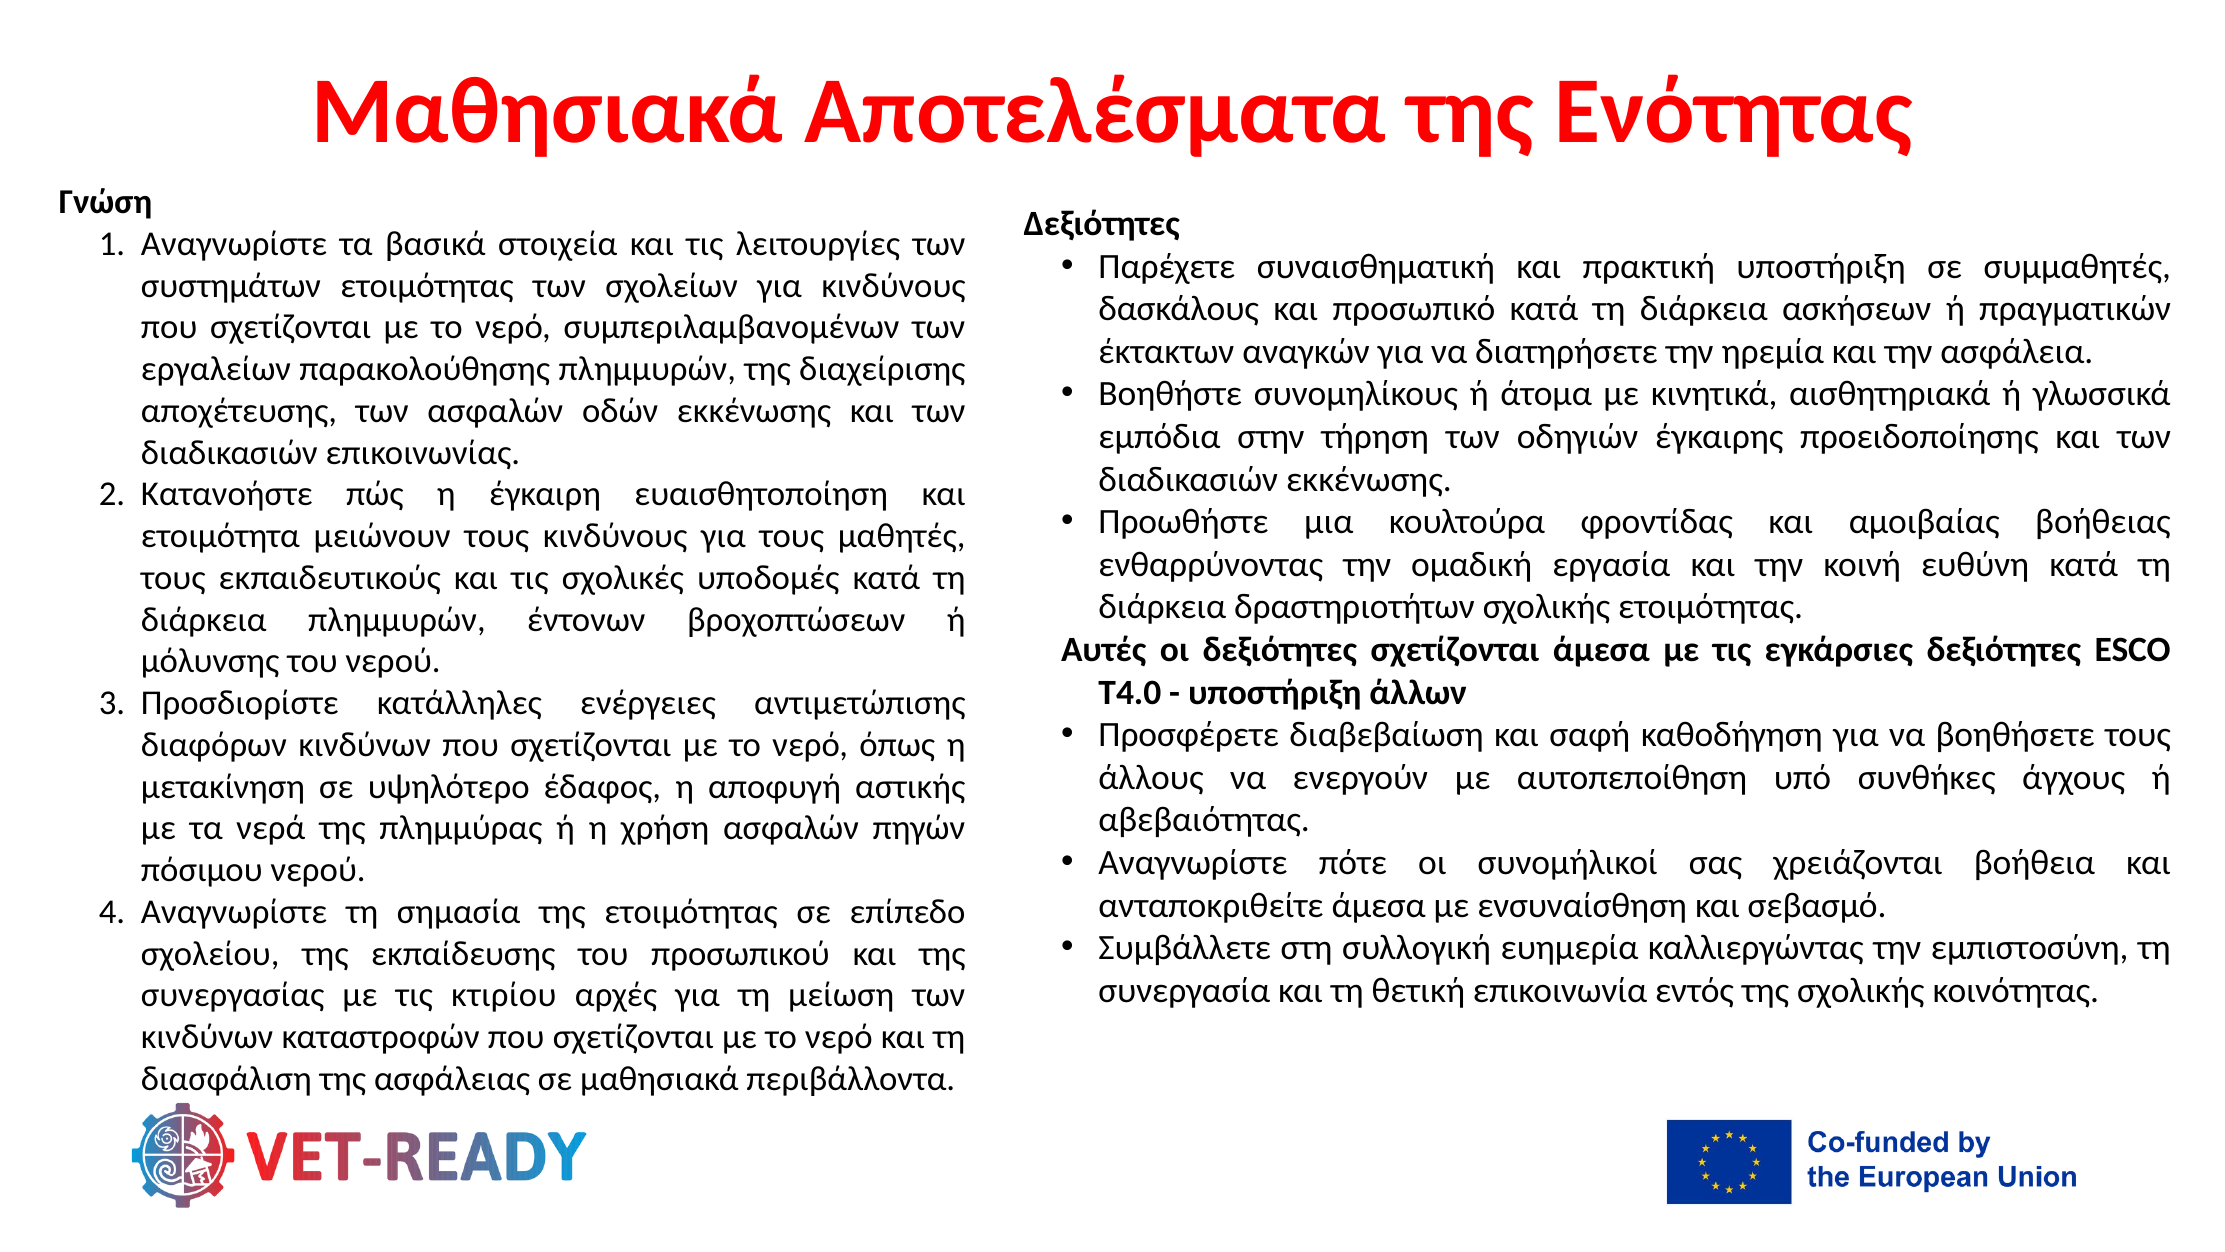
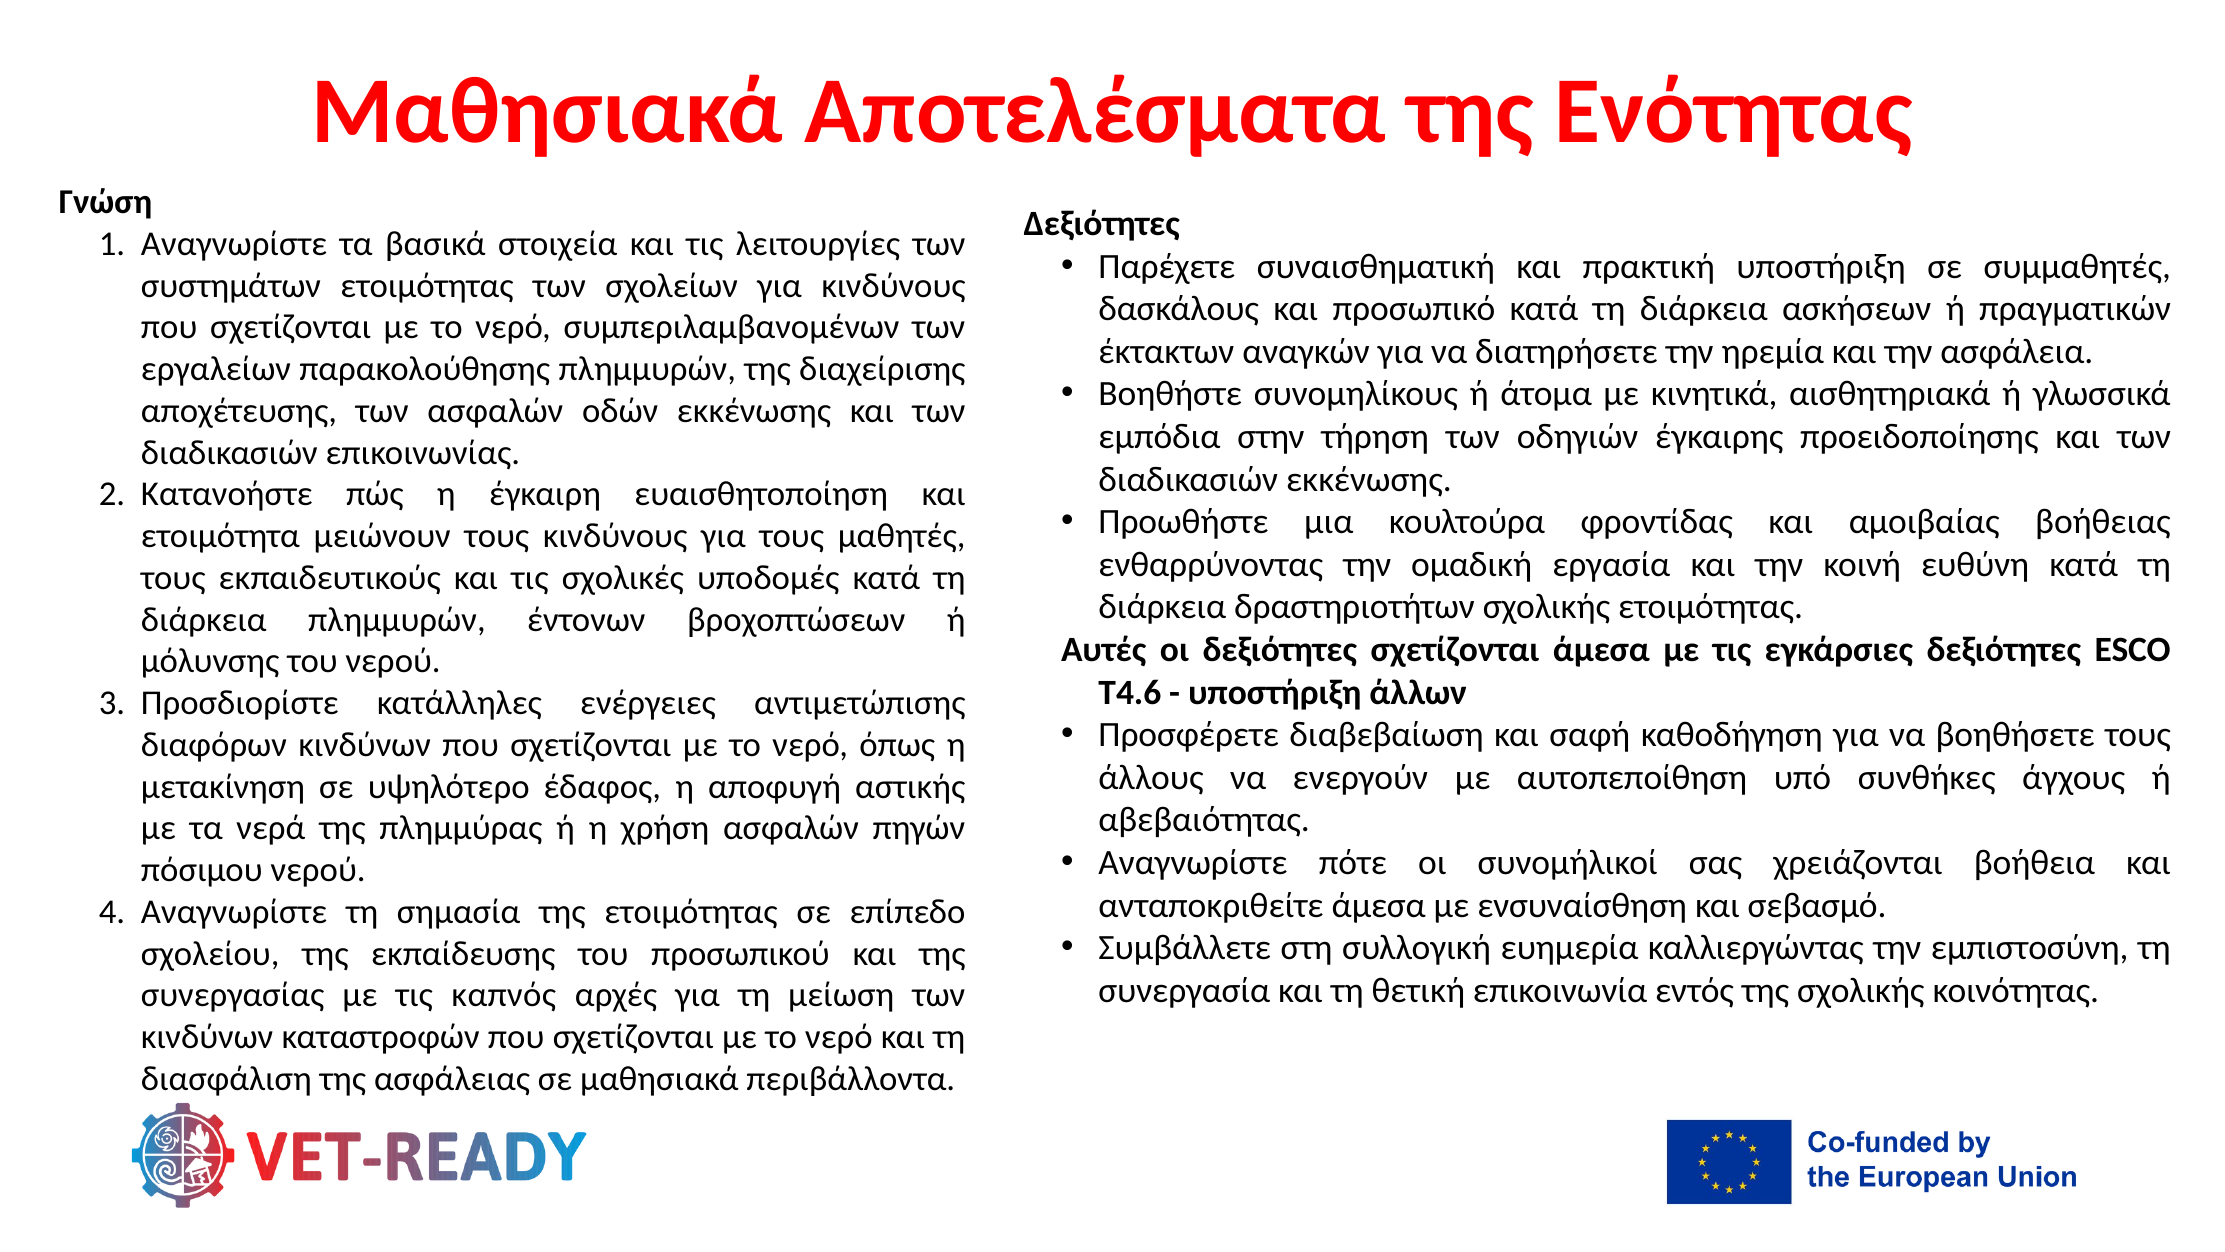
T4.0: T4.0 -> T4.6
κτιρίου: κτιρίου -> καπνός
